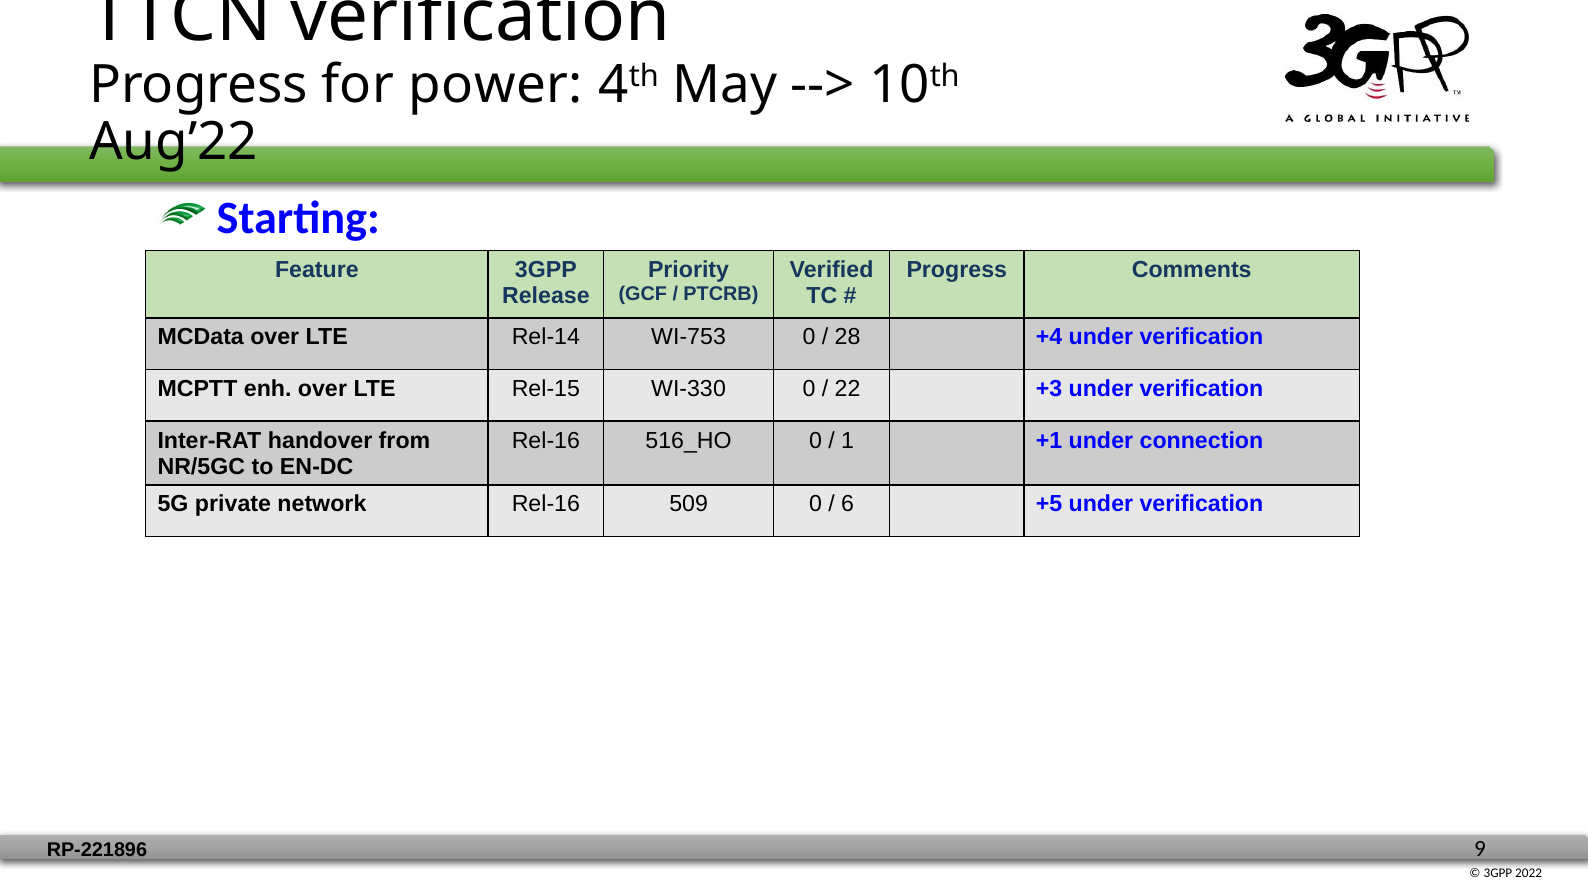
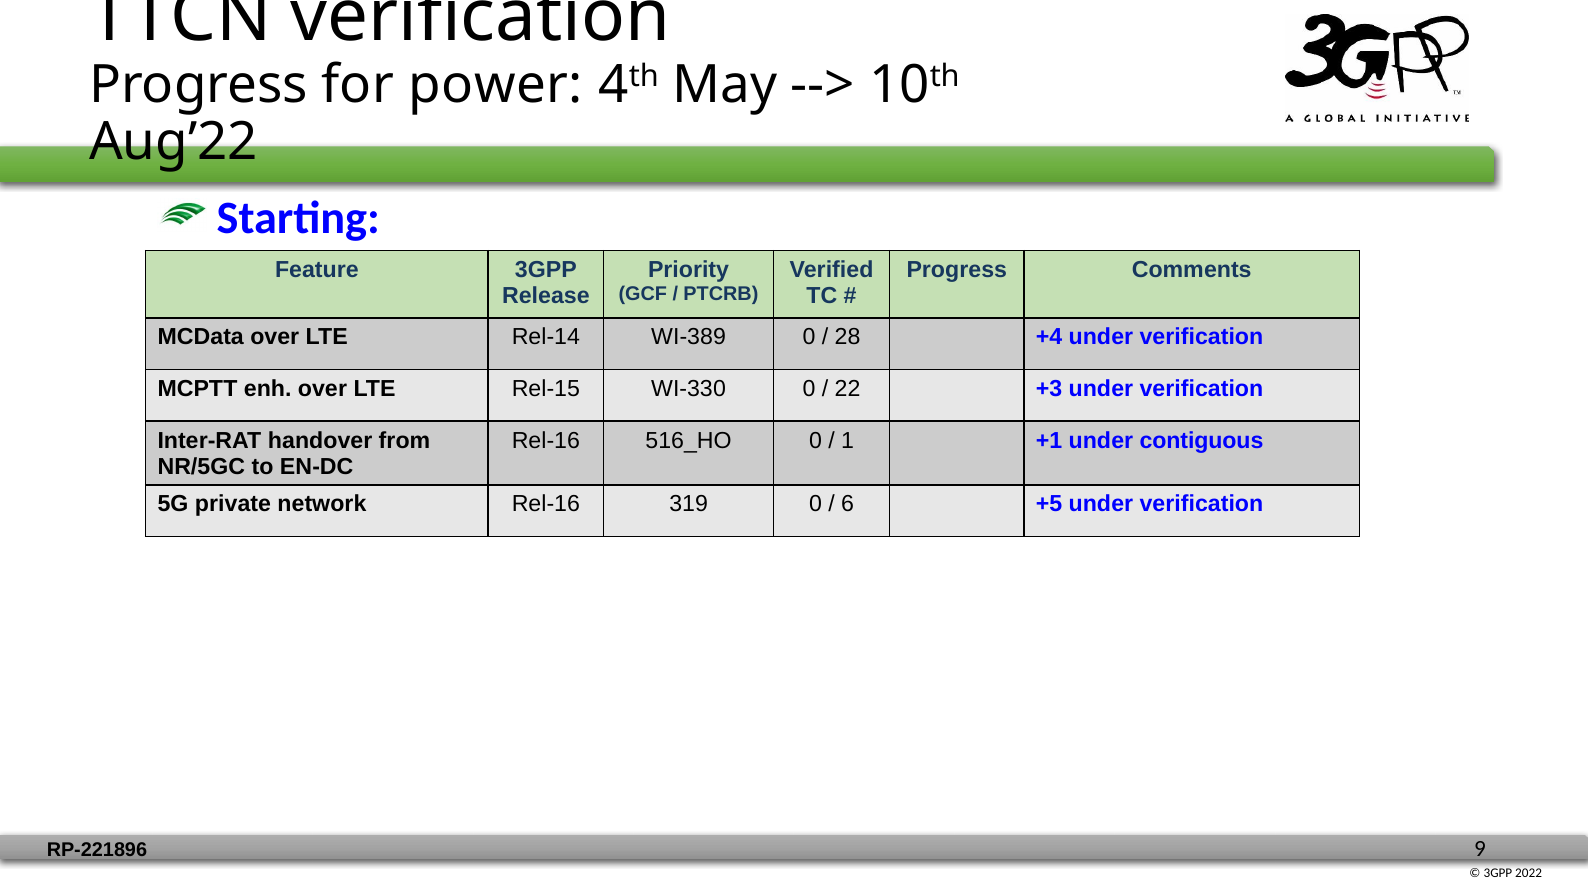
WI-753: WI-753 -> WI-389
connection: connection -> contiguous
509: 509 -> 319
